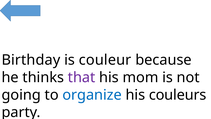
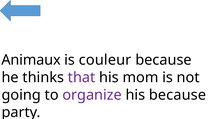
Birthday: Birthday -> Animaux
organize colour: blue -> purple
his couleurs: couleurs -> because
